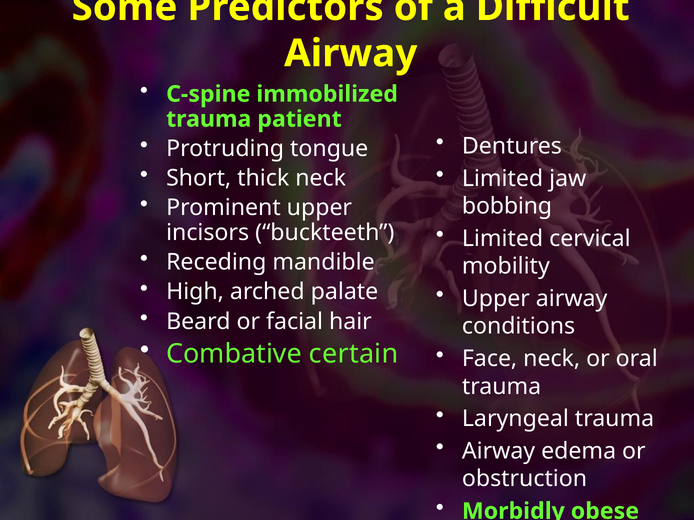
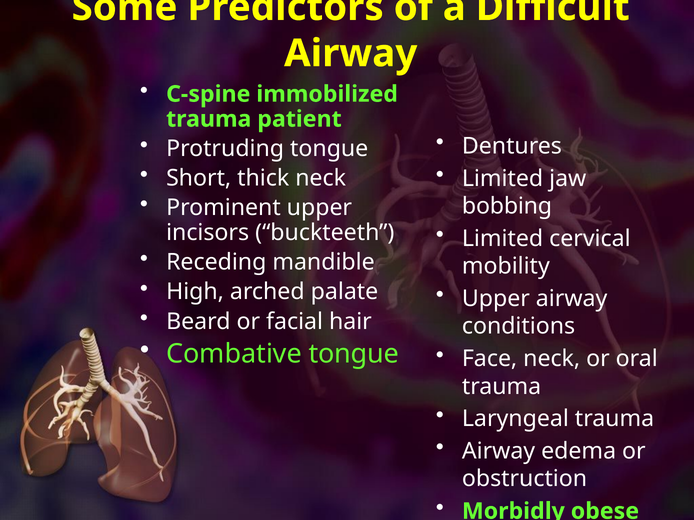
Combative certain: certain -> tongue
